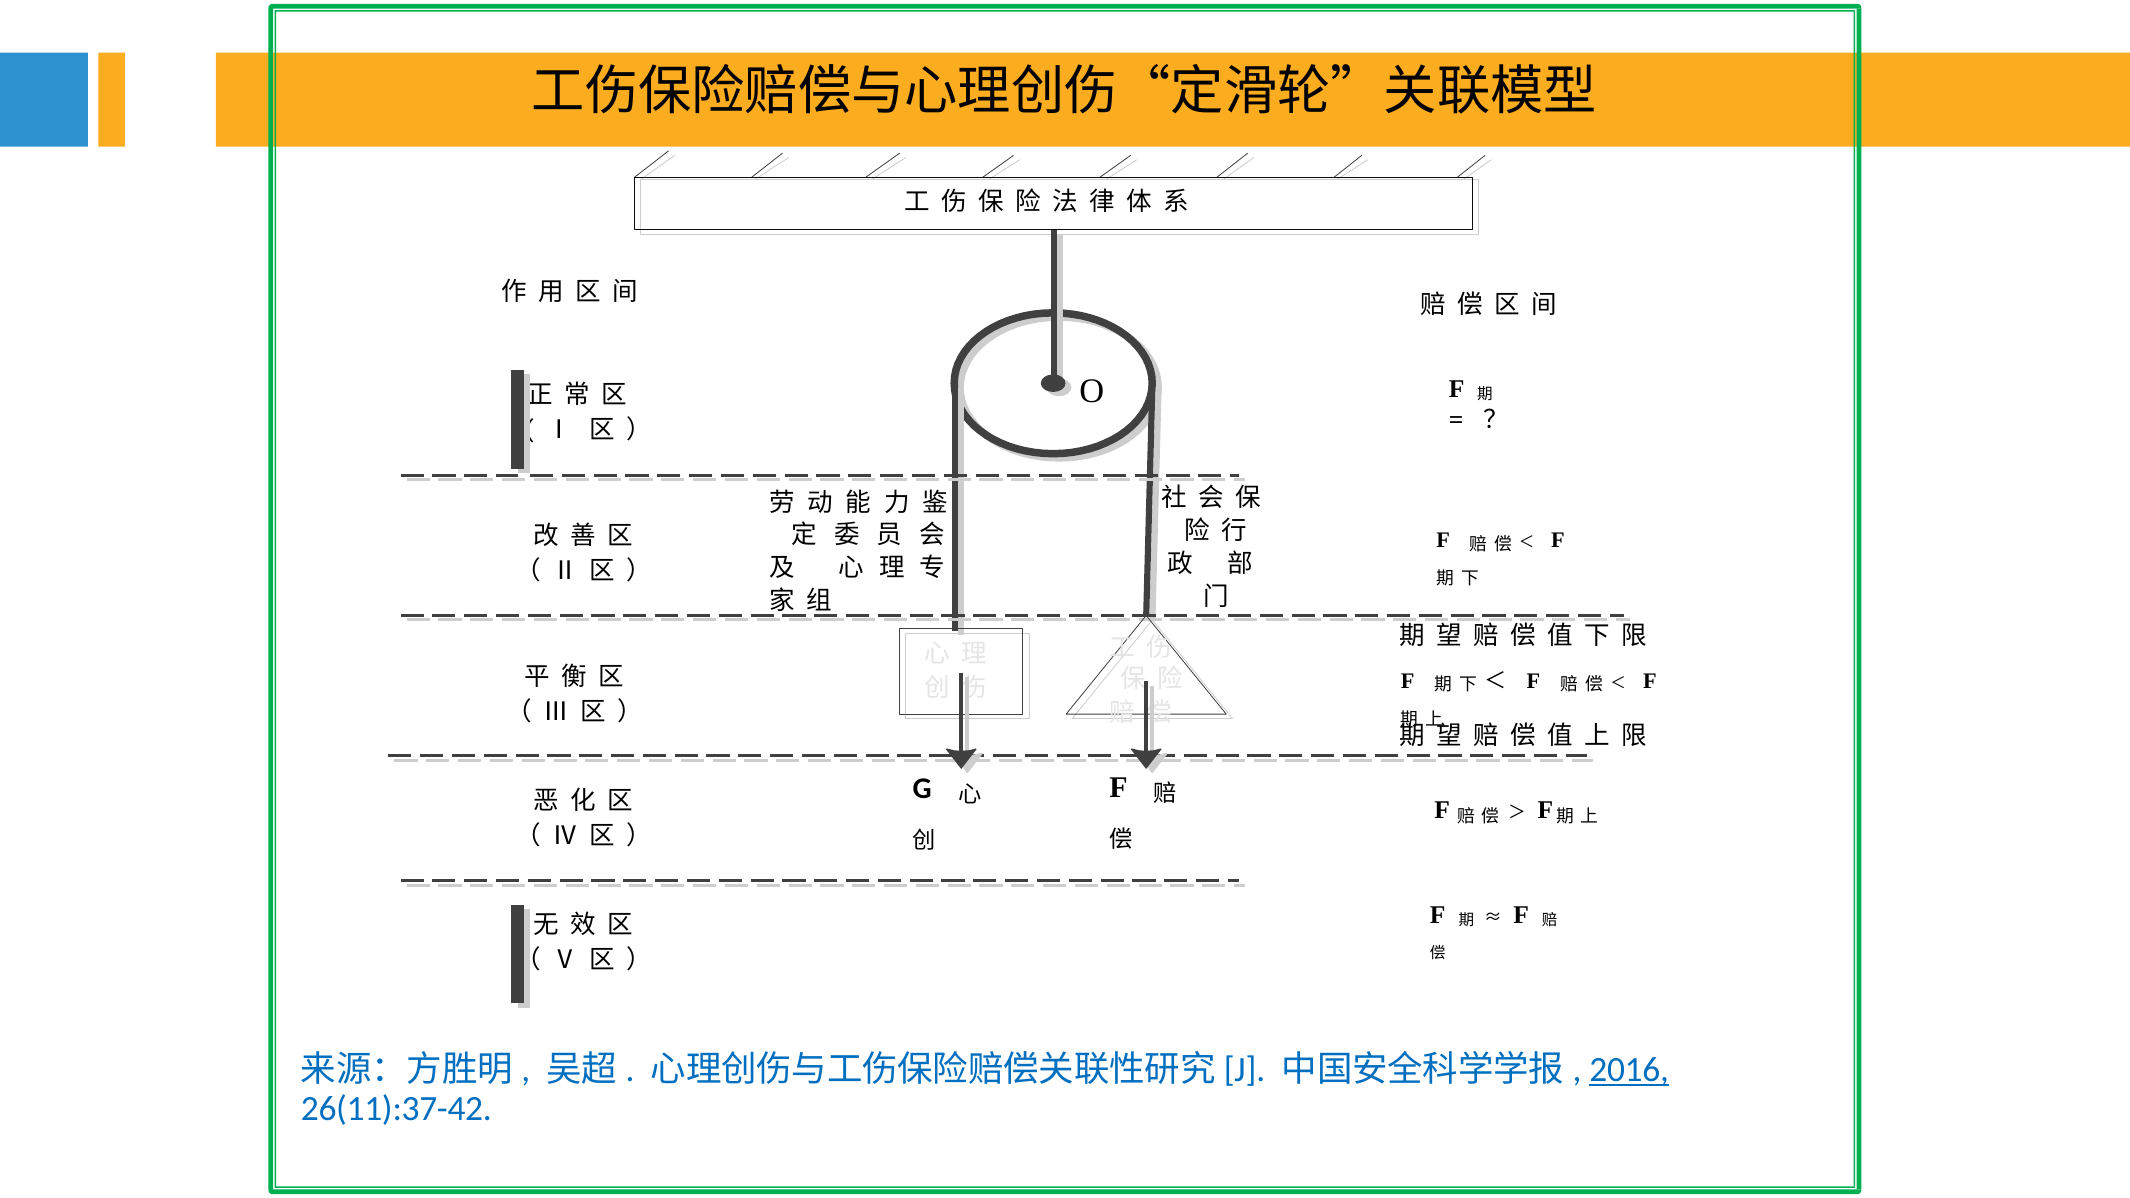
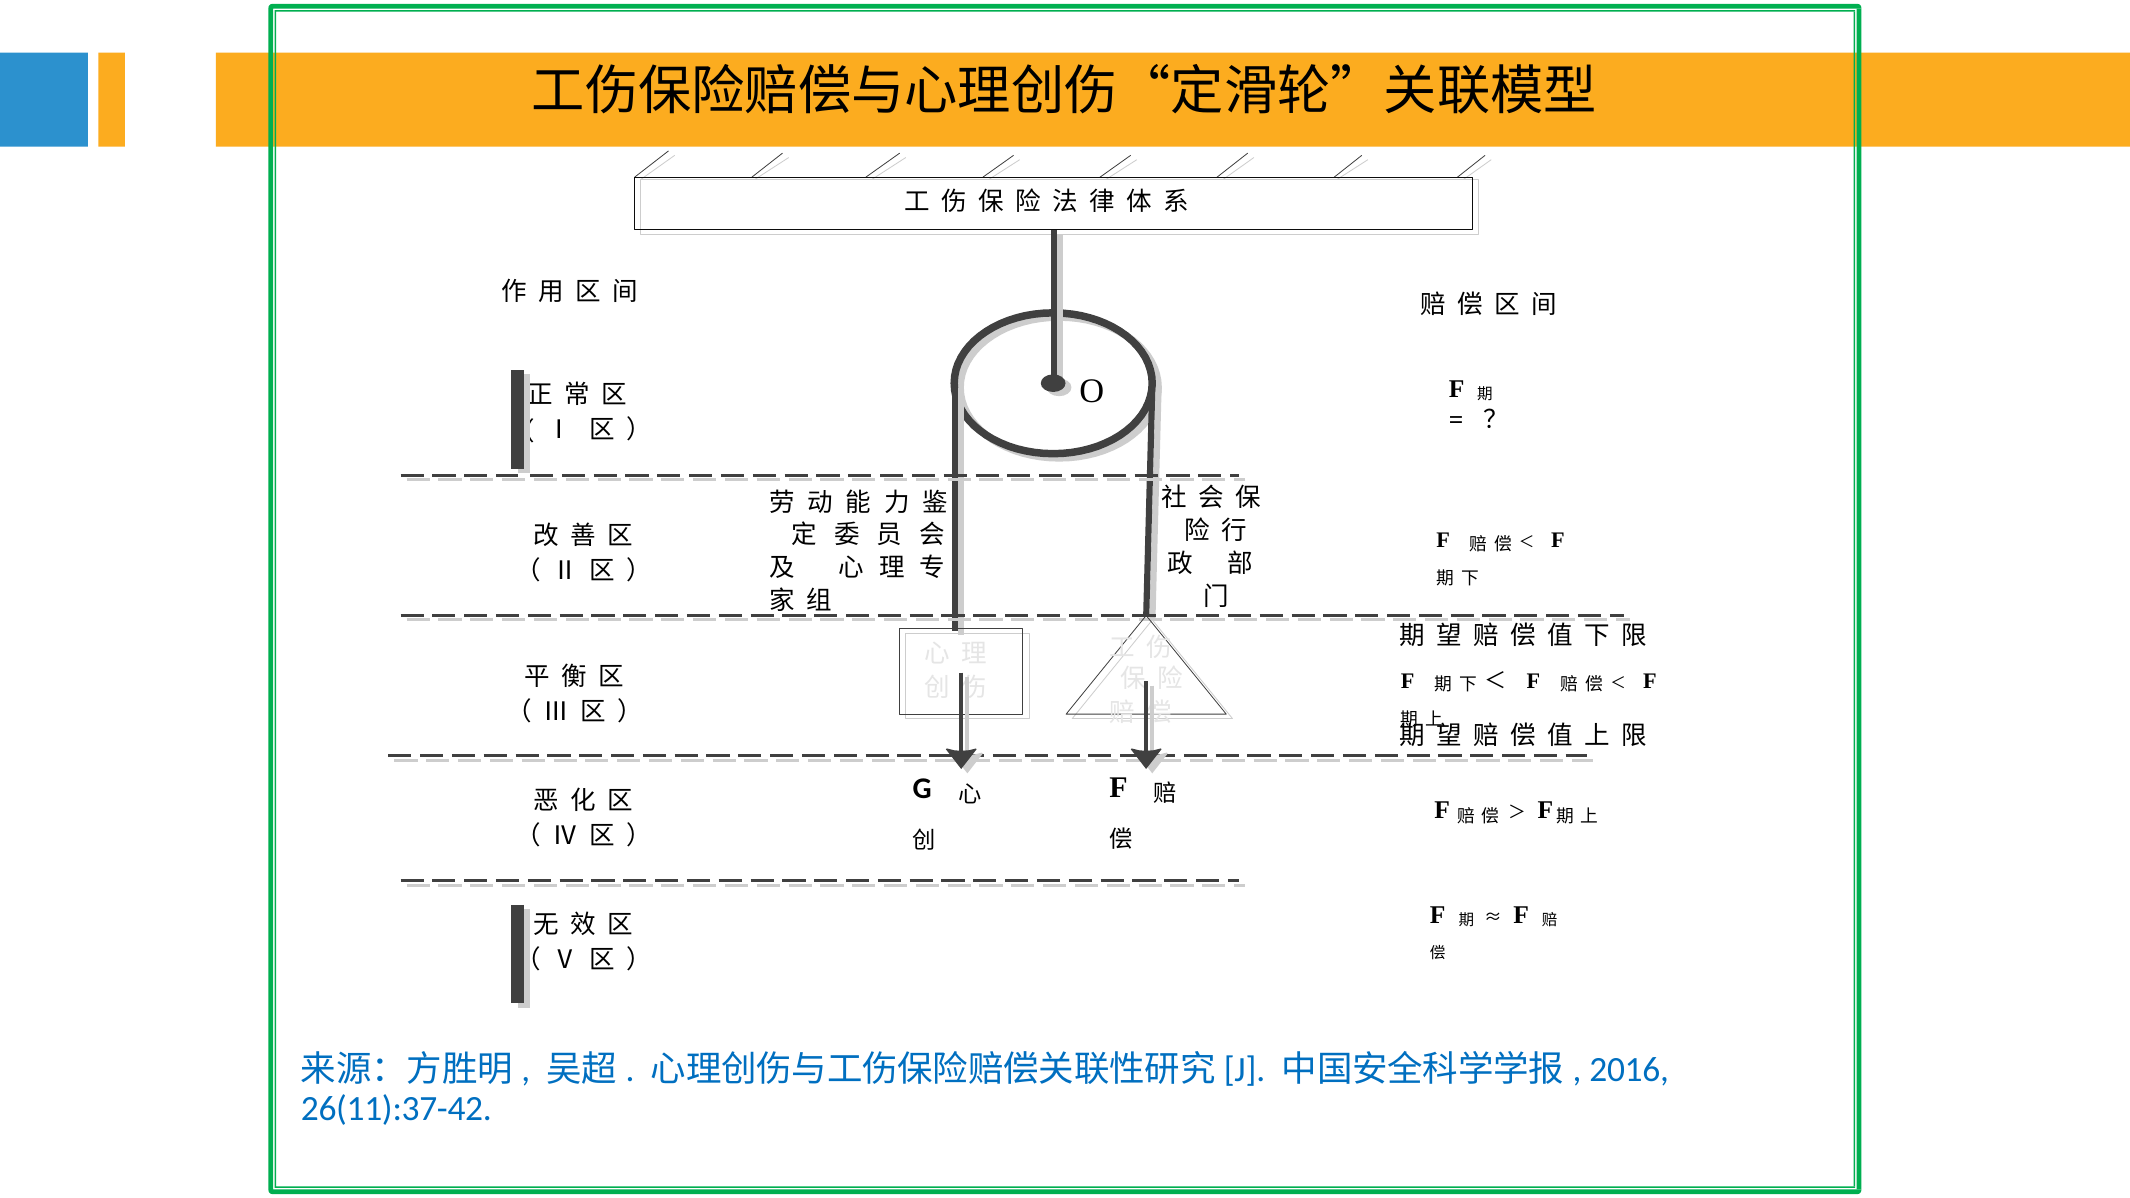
2016 underline: present -> none
